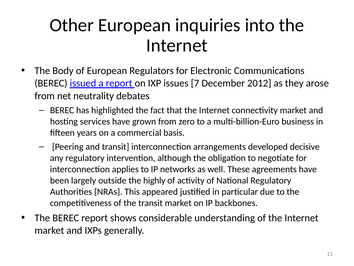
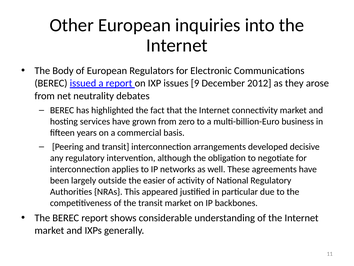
7: 7 -> 9
highly: highly -> easier
